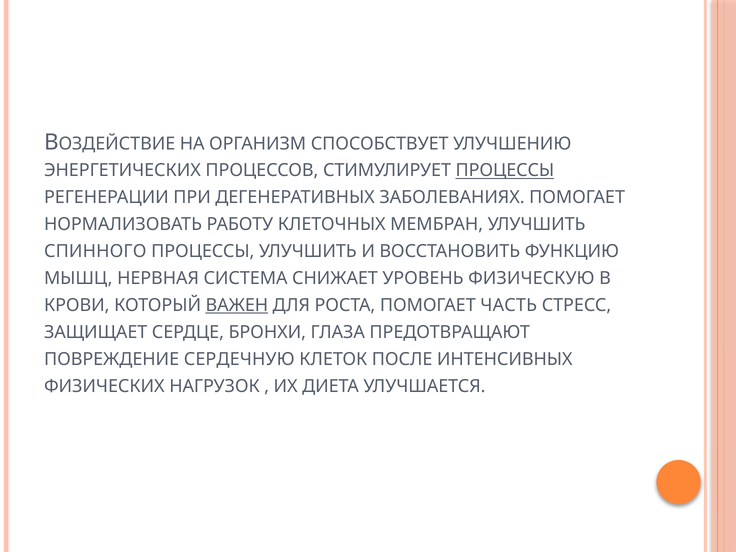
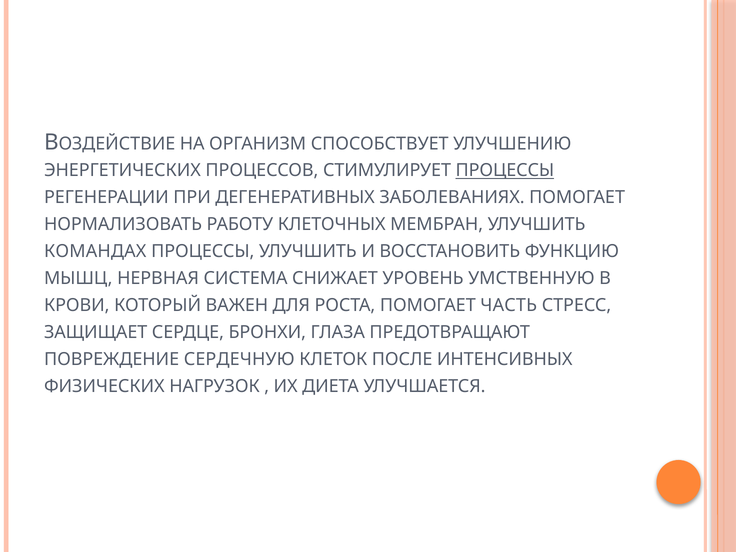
СПИННОГО: СПИННОГО -> КОМАНДАХ
ФИЗИЧЕСКУЮ: ФИЗИЧЕСКУЮ -> УМСТВЕННУЮ
ВАЖЕН underline: present -> none
